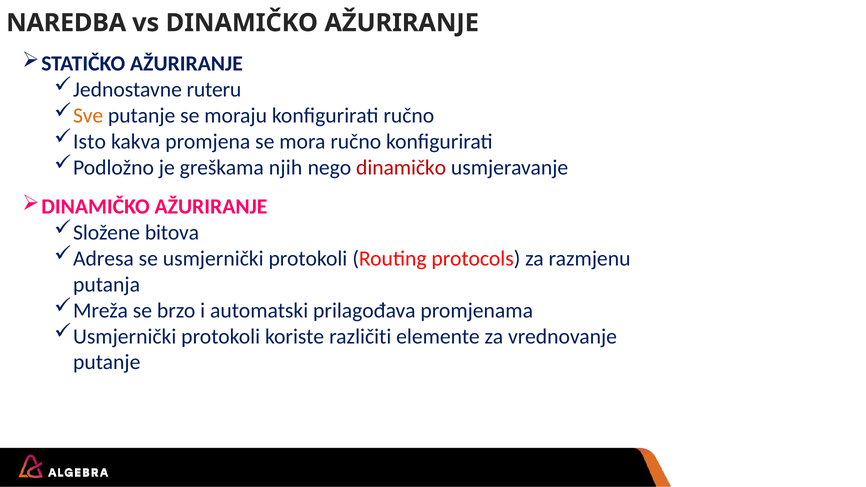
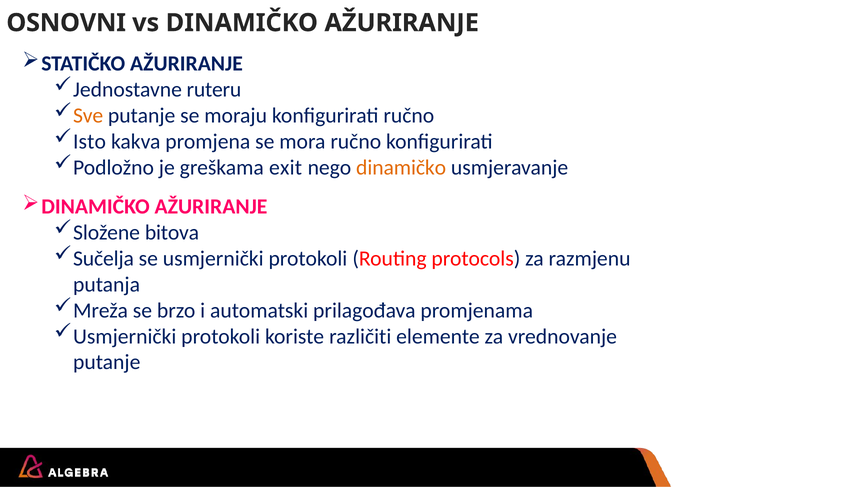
NAREDBA: NAREDBA -> OSNOVNI
njih: njih -> exit
dinamičko at (401, 168) colour: red -> orange
Adresa: Adresa -> Sučelja
